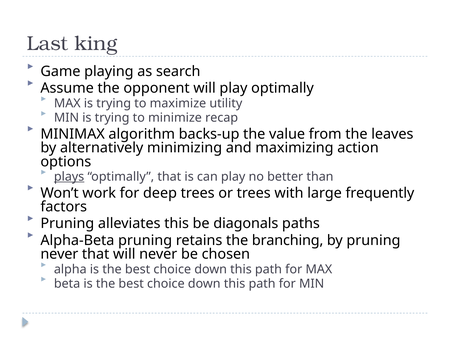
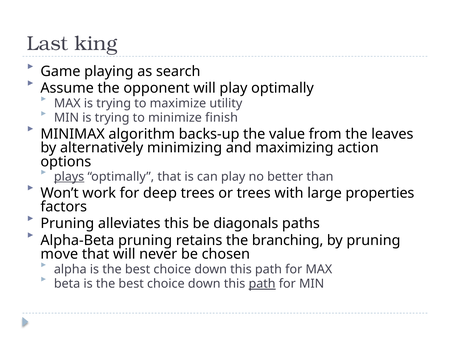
recap: recap -> finish
frequently: frequently -> properties
never at (59, 254): never -> move
path at (262, 283) underline: none -> present
